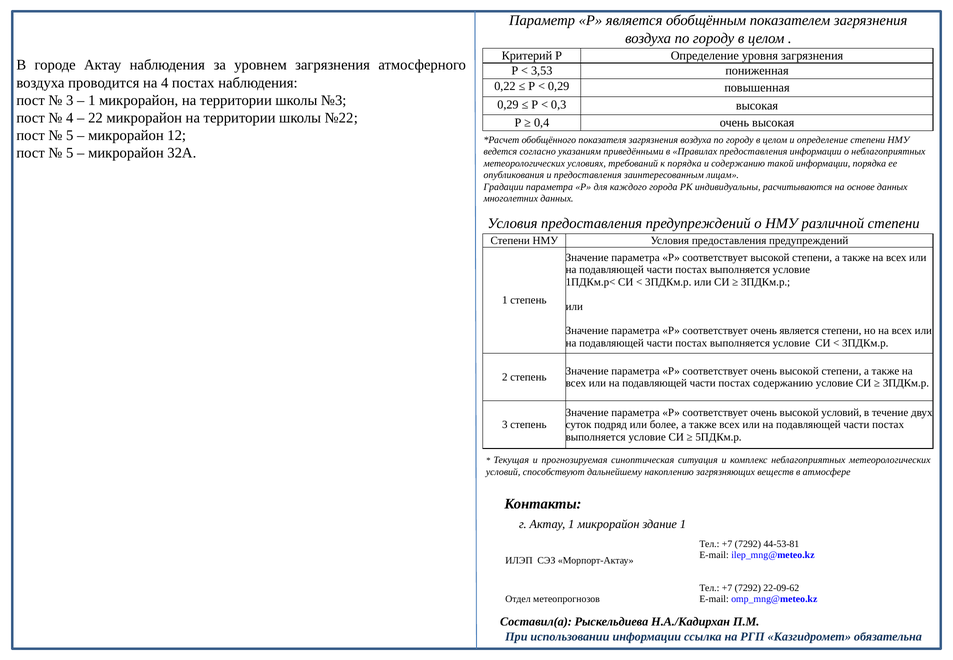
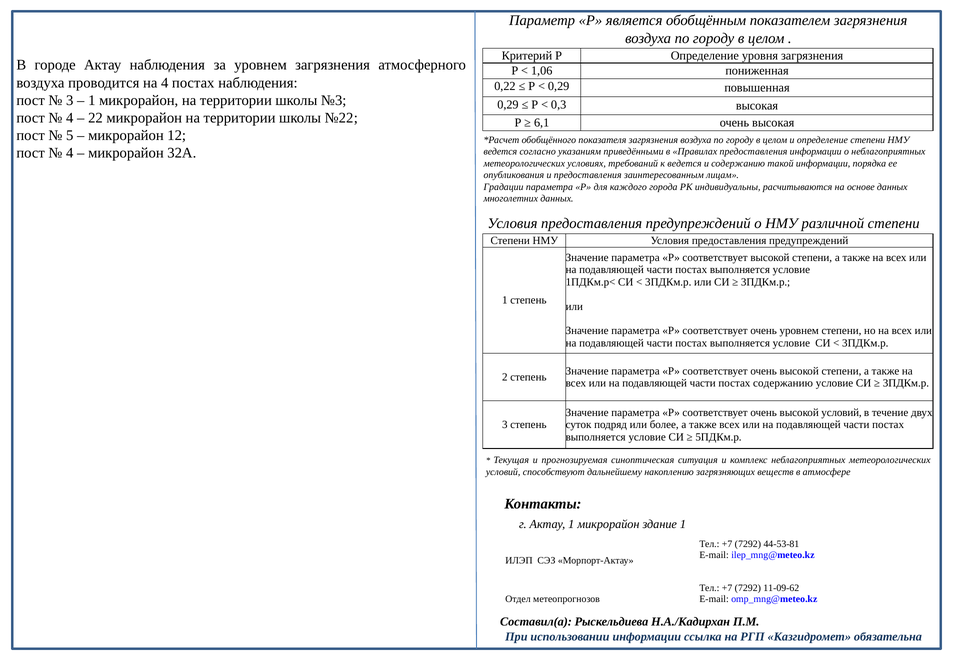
3,53: 3,53 -> 1,06
0,4: 0,4 -> 6,1
5 at (70, 153): 5 -> 4
к порядка: порядка -> ведется
очень является: является -> уровнем
22-09-62: 22-09-62 -> 11-09-62
